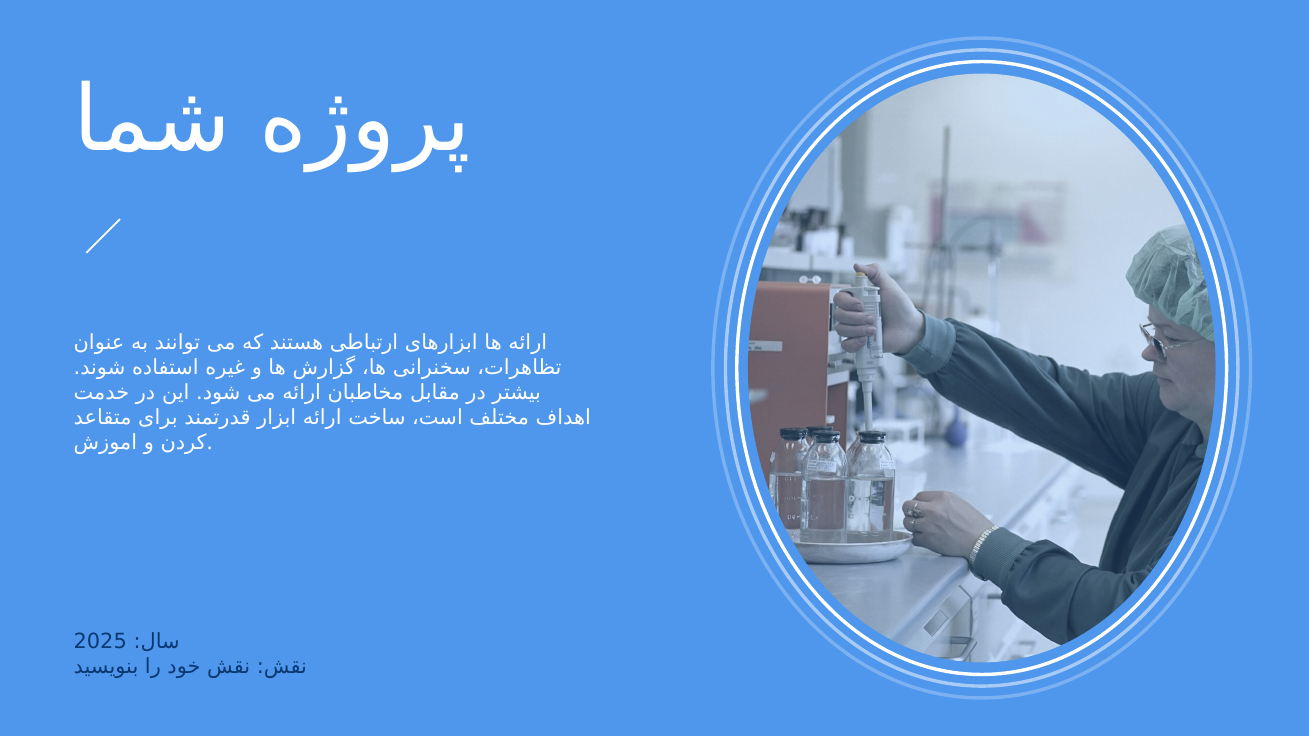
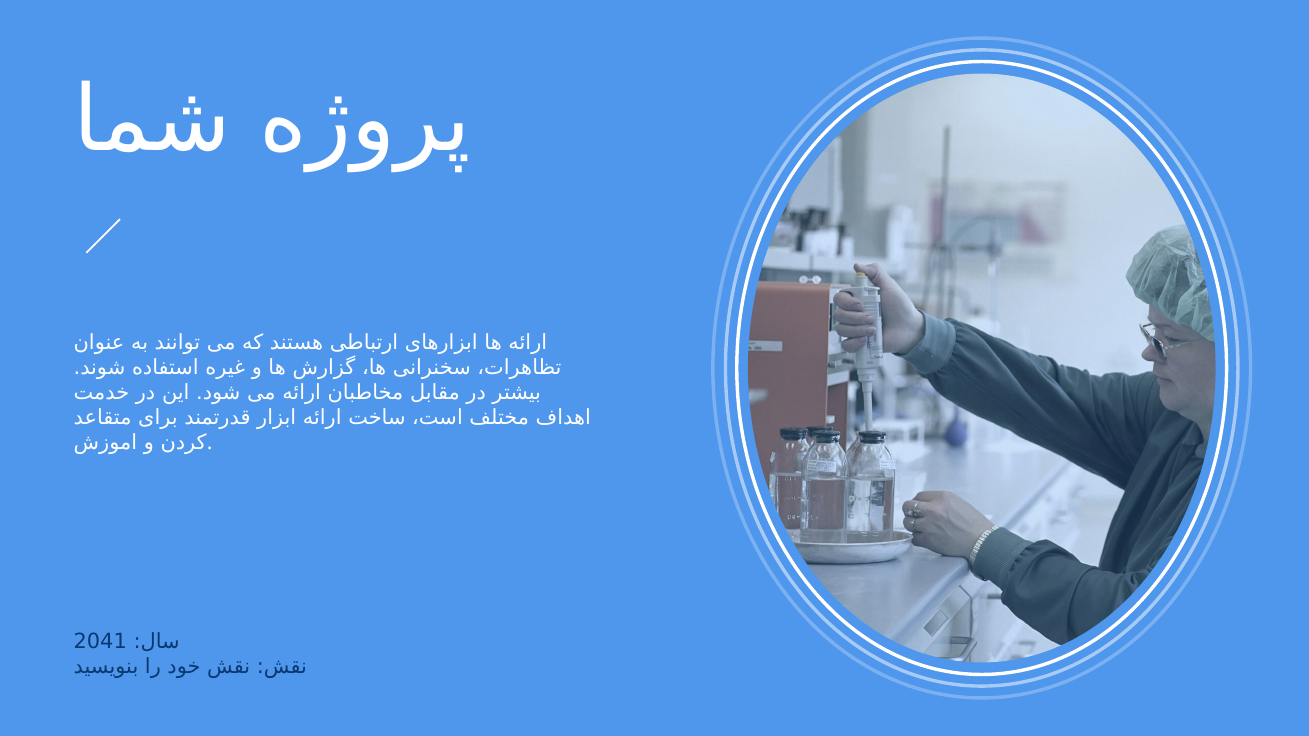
2025: 2025 -> 2041
